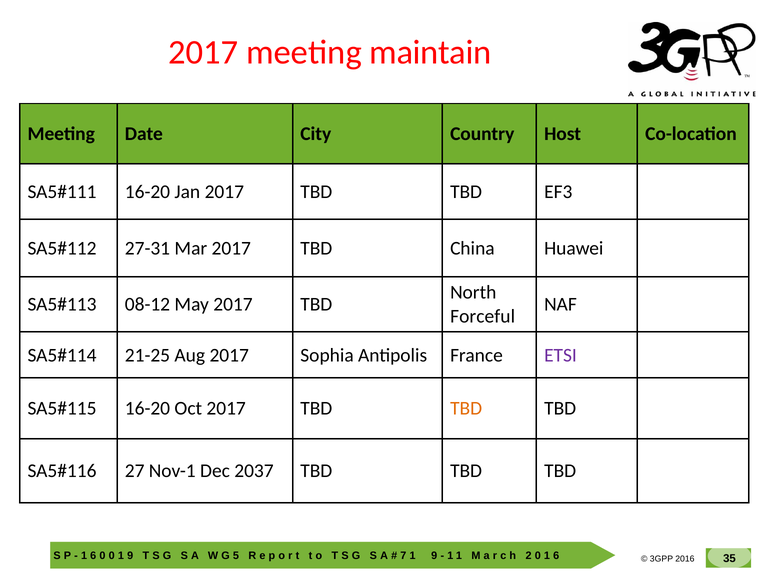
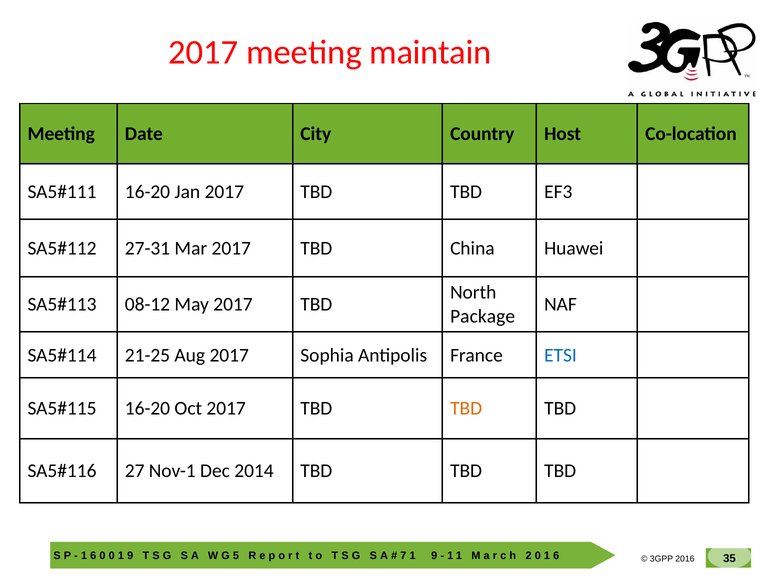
Forceful: Forceful -> Package
ETSI colour: purple -> blue
2037: 2037 -> 2014
